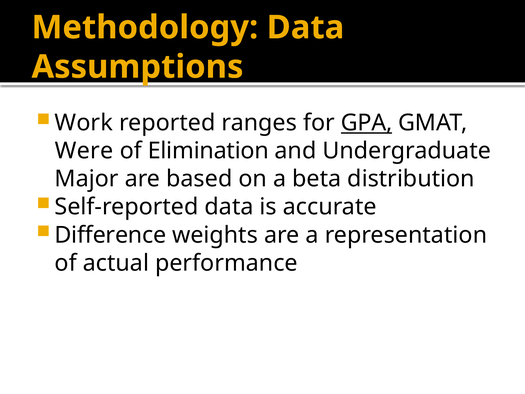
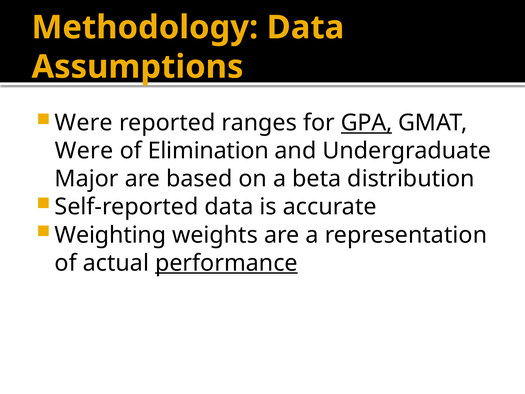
Work at (84, 123): Work -> Were
Difference: Difference -> Weighting
performance underline: none -> present
